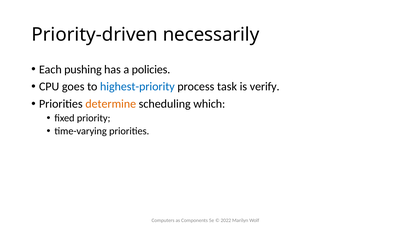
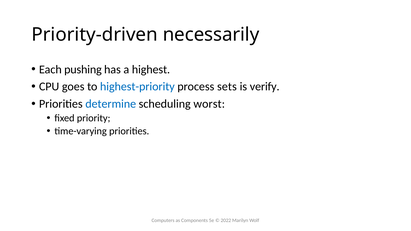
policies: policies -> highest
task: task -> sets
determine colour: orange -> blue
which: which -> worst
